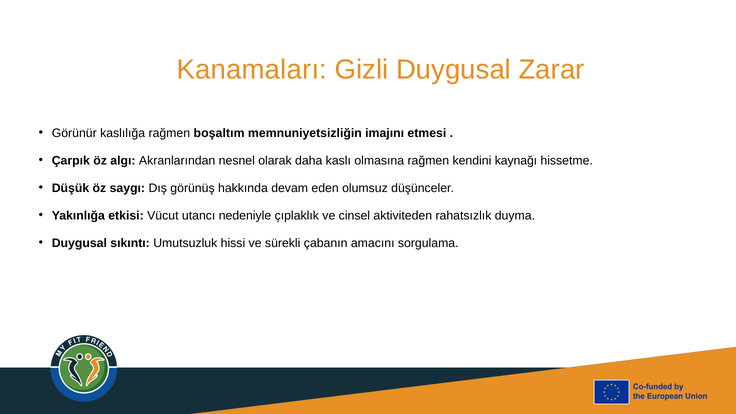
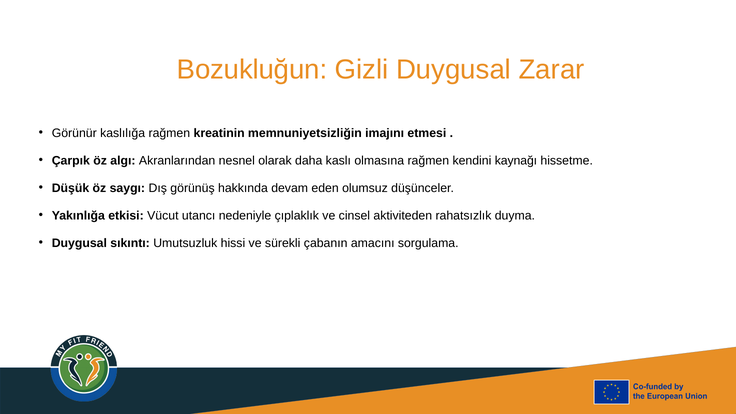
Kanamaları: Kanamaları -> Bozukluğun
boşaltım: boşaltım -> kreatinin
